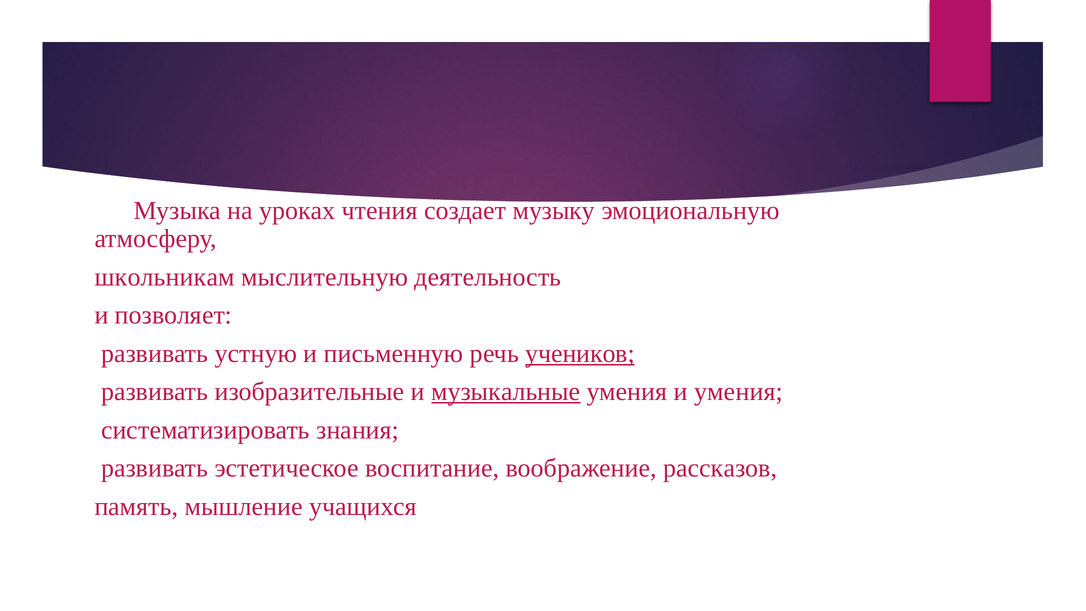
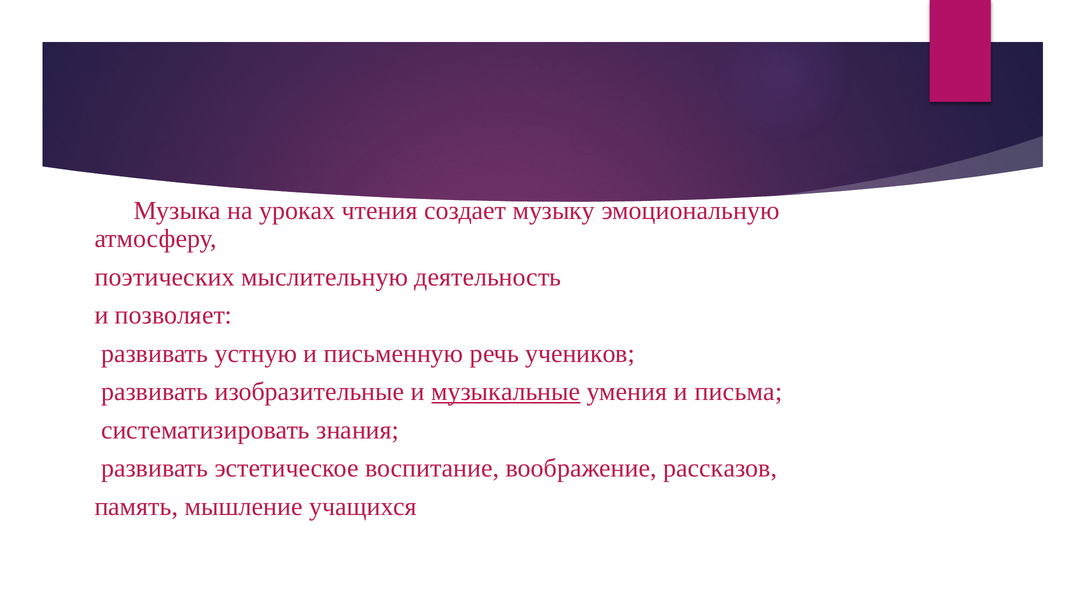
школьникам: школьникам -> поэтических
учеников underline: present -> none
и умения: умения -> письма
